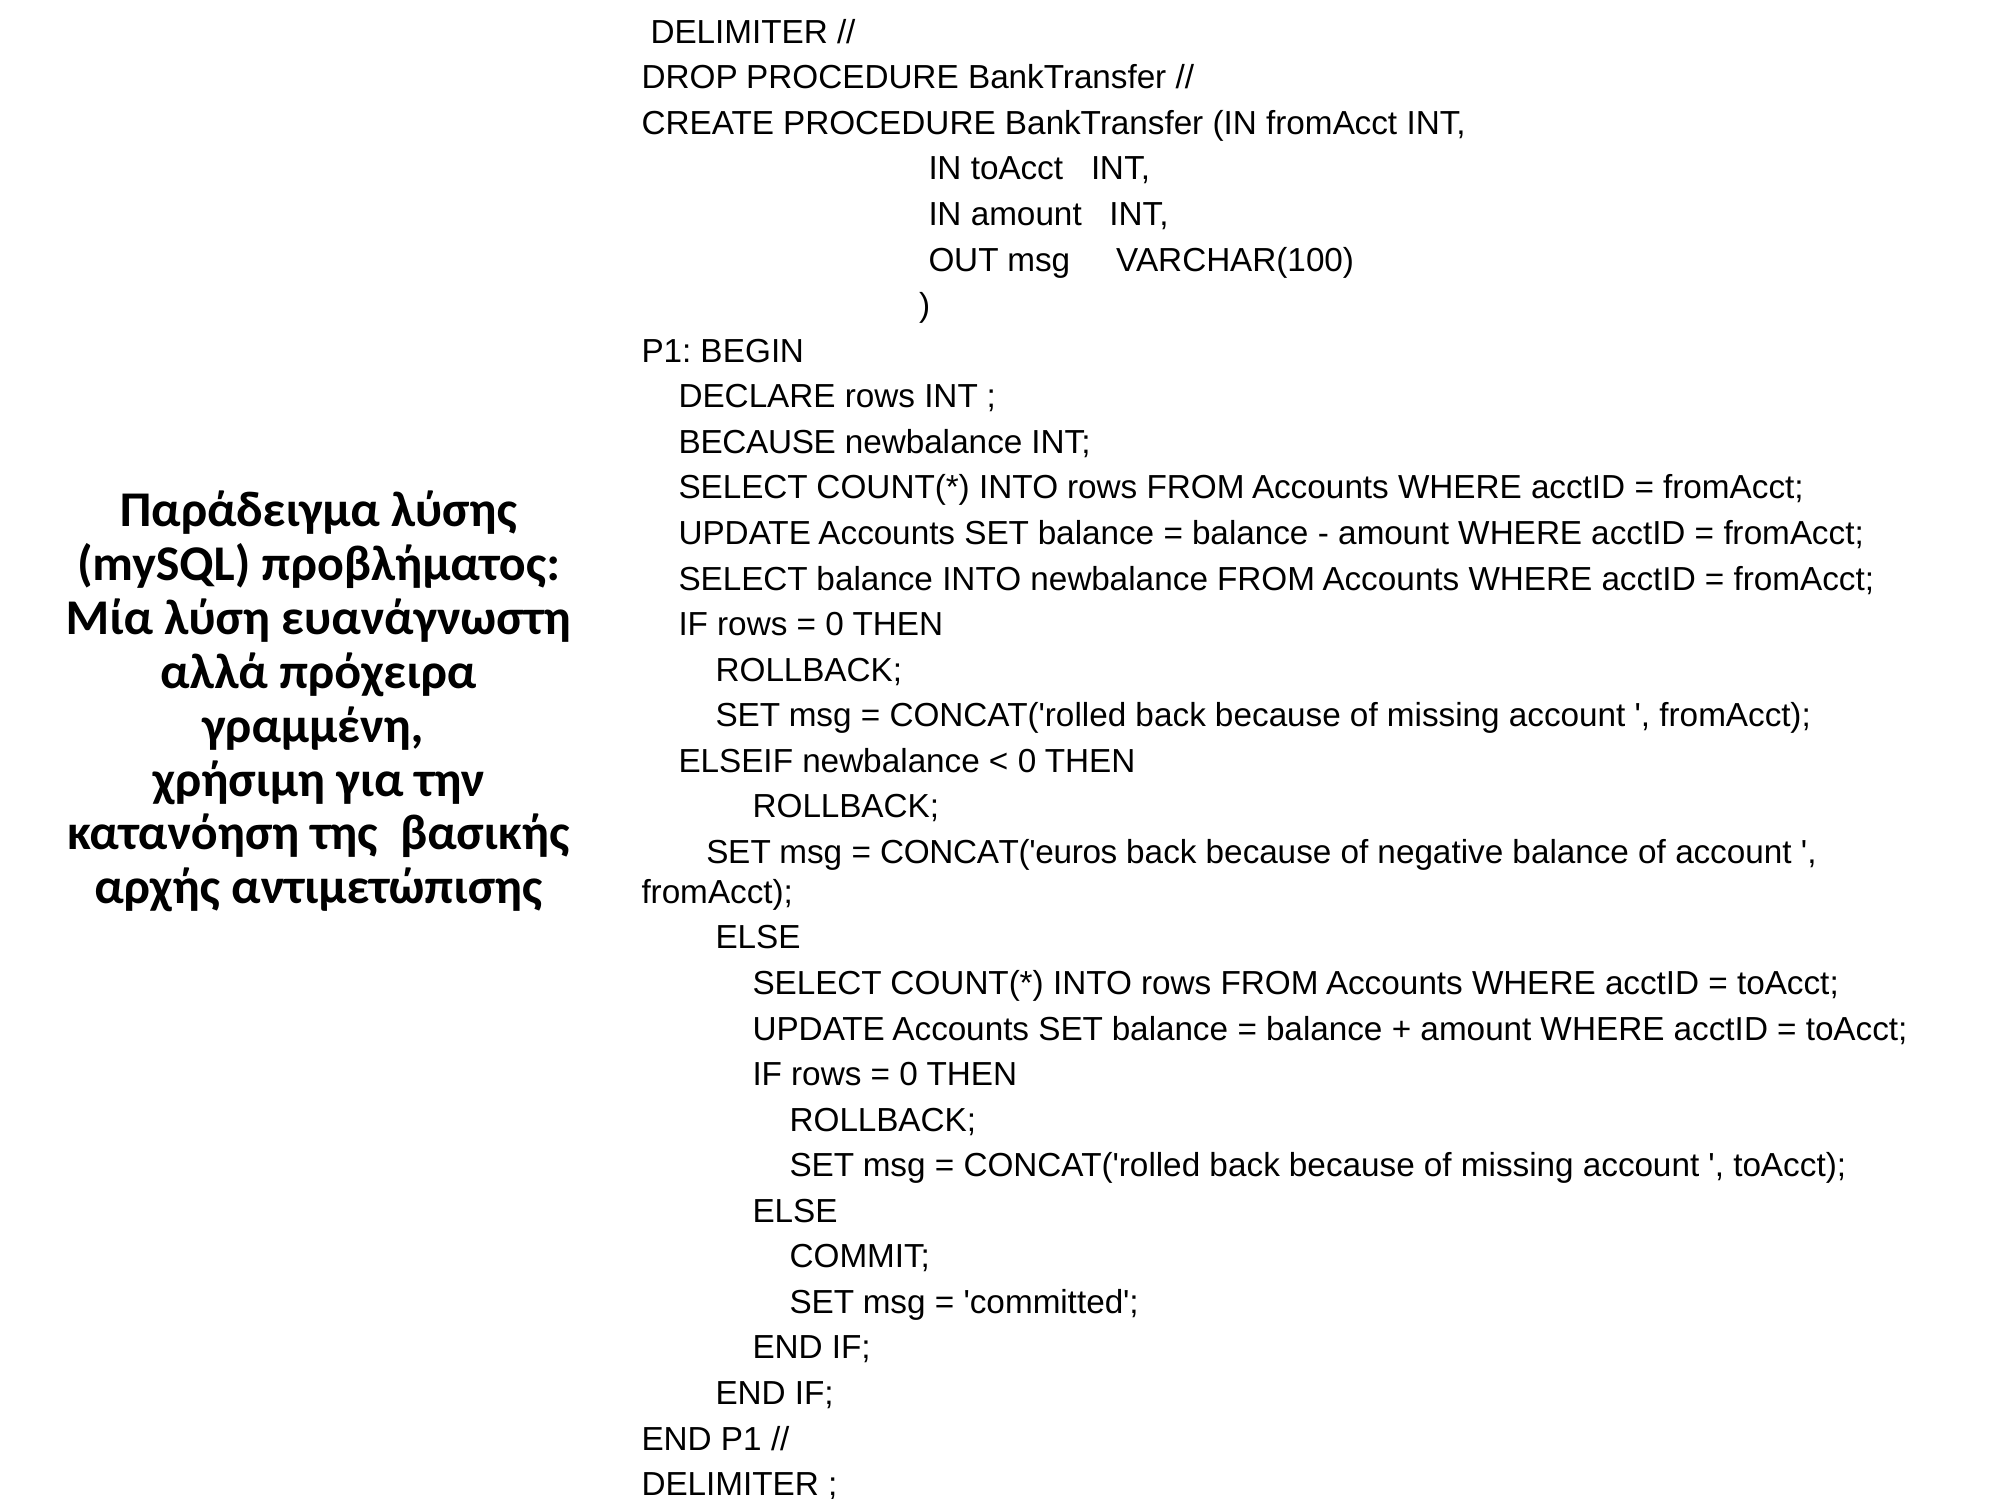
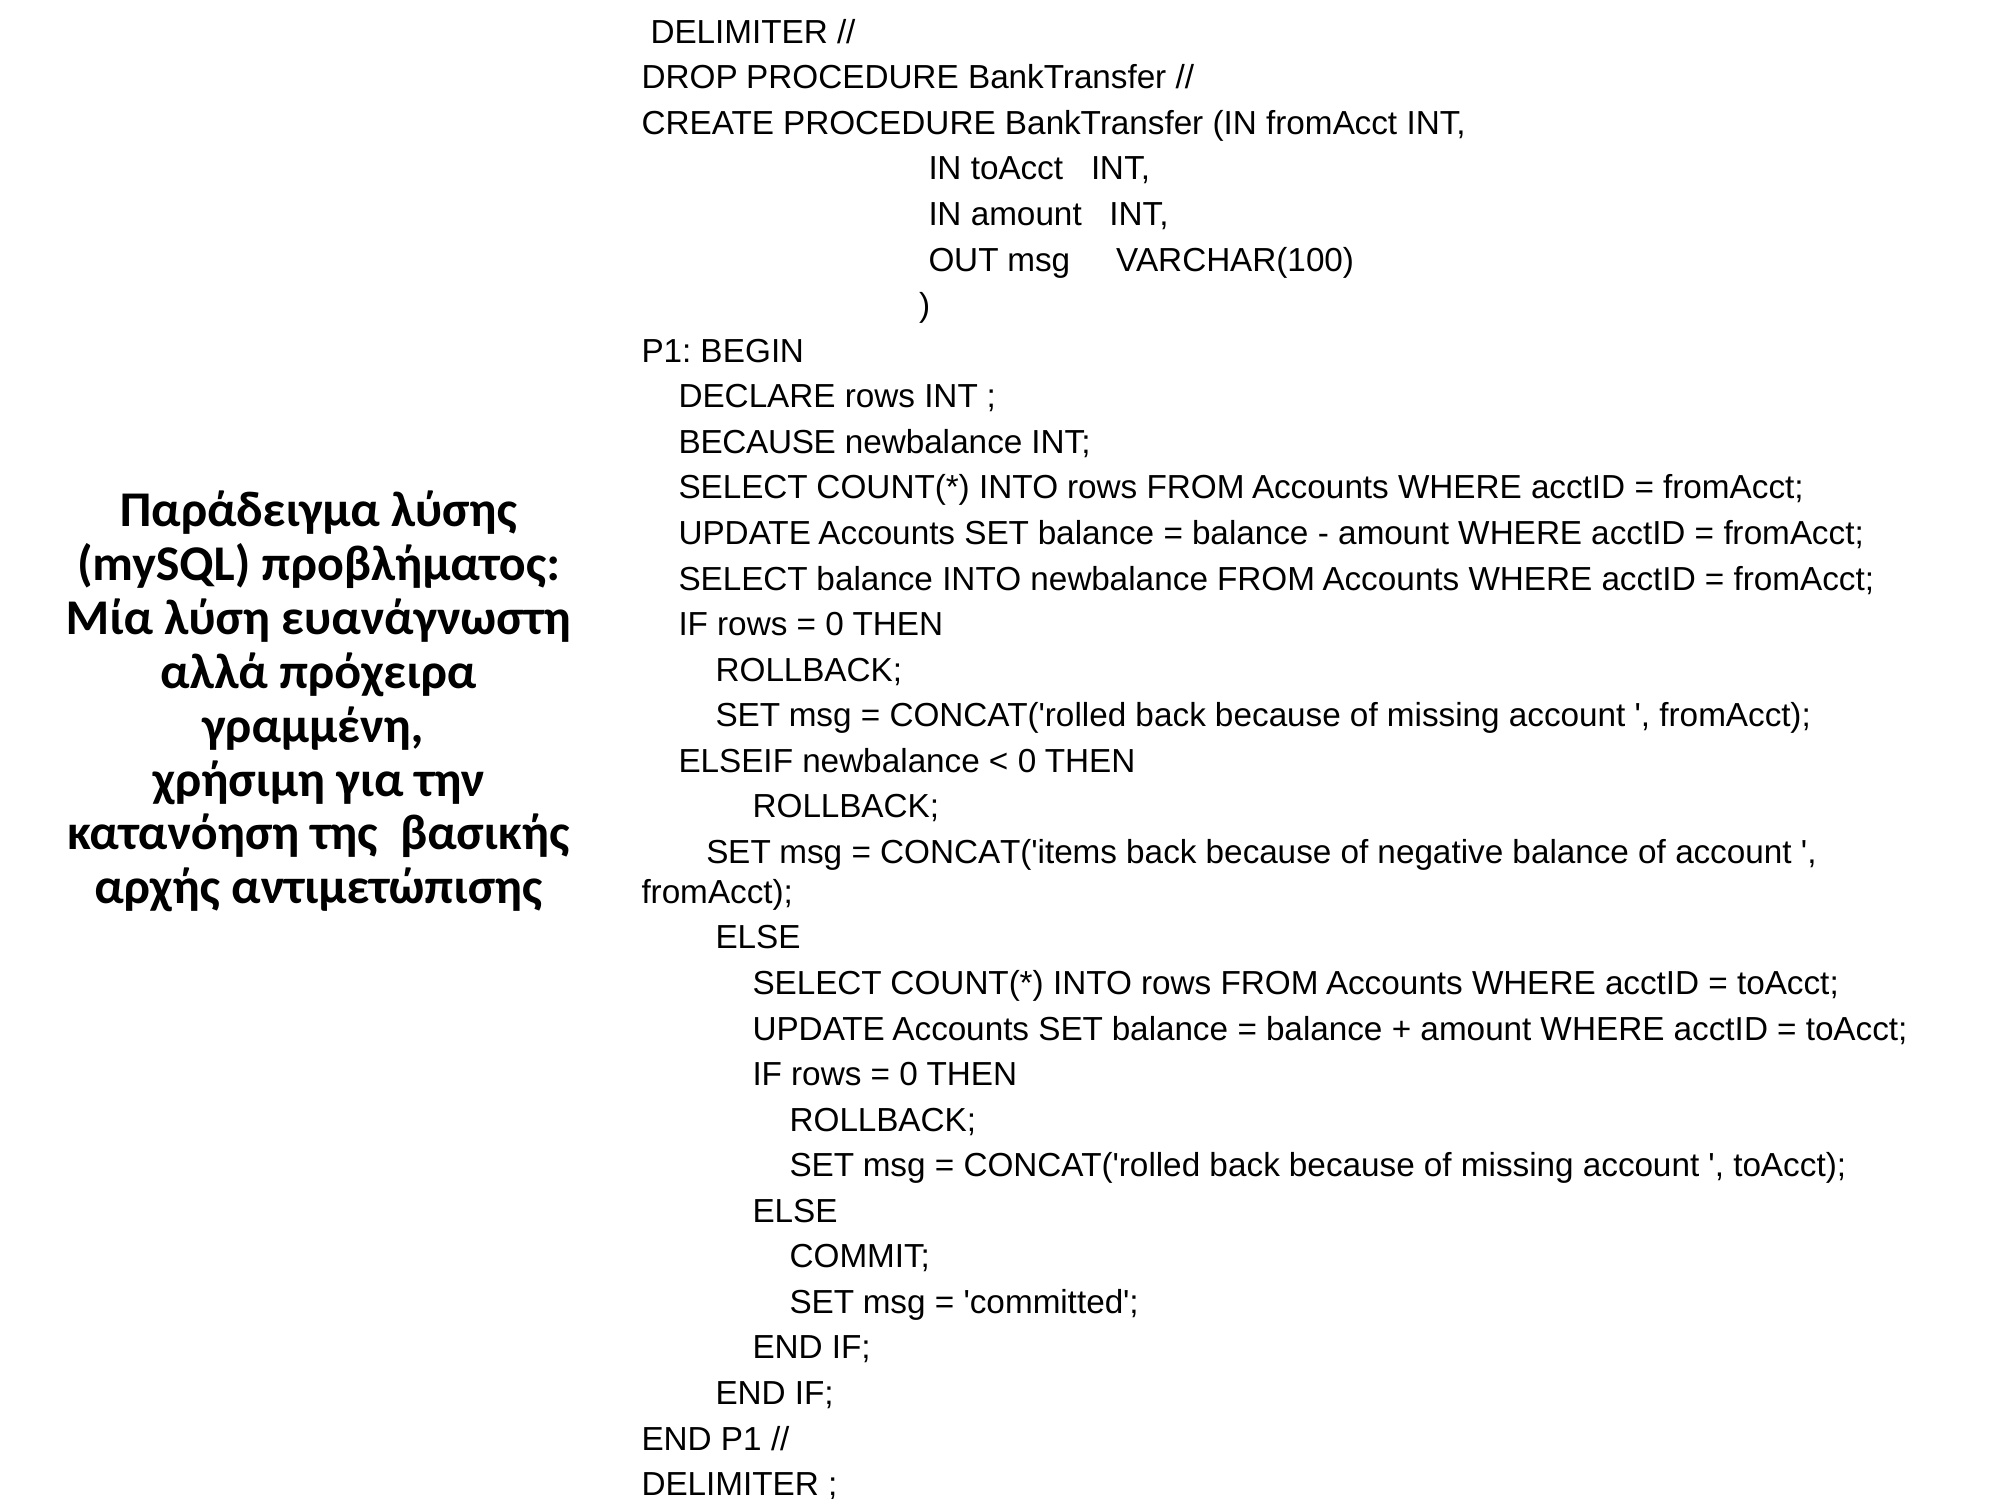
CONCAT('euros: CONCAT('euros -> CONCAT('items
